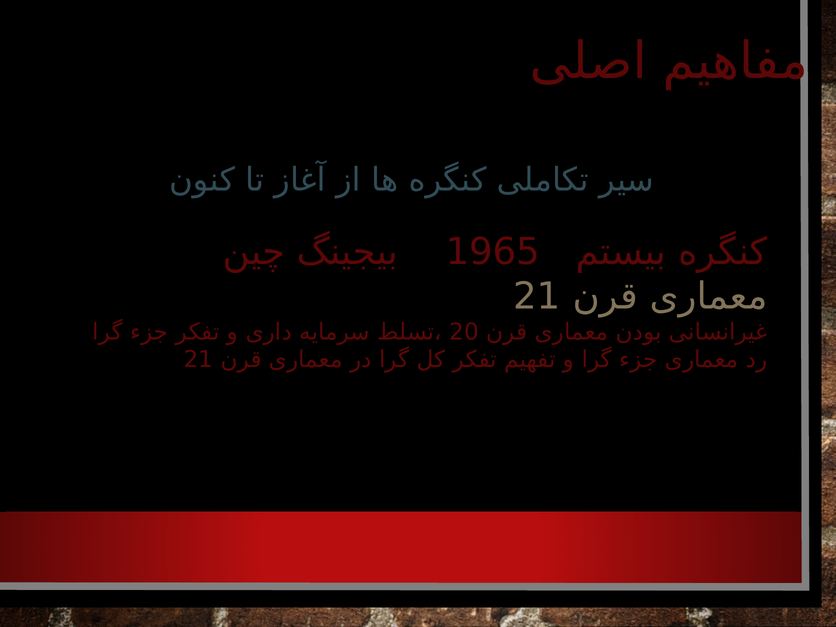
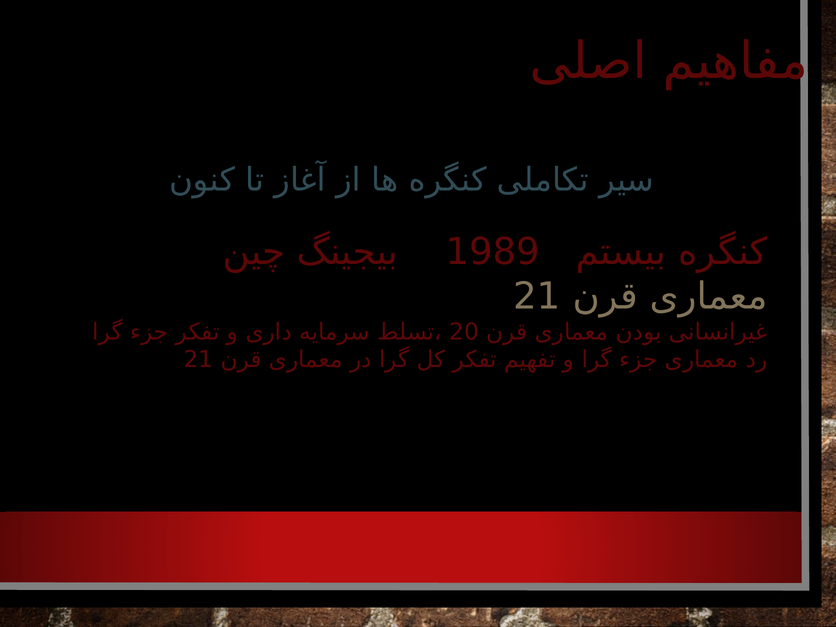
1965: 1965 -> 1989
